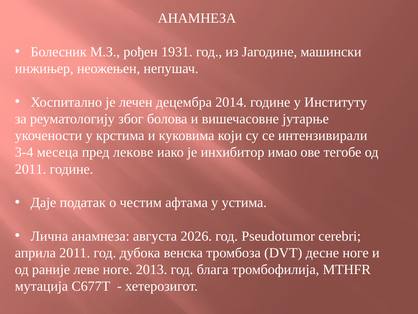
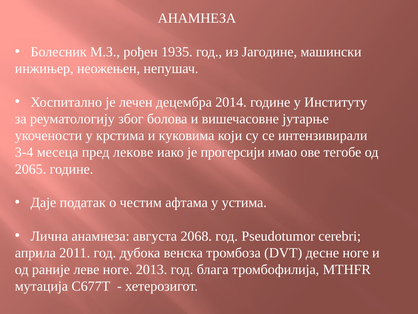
1931: 1931 -> 1935
инхибитор: инхибитор -> прогерсији
2011 at (31, 169): 2011 -> 2065
2026: 2026 -> 2068
